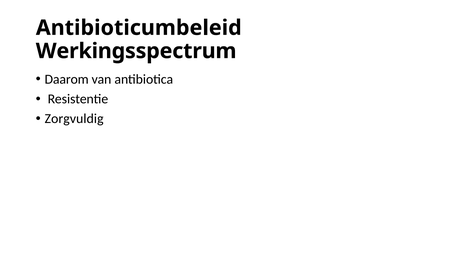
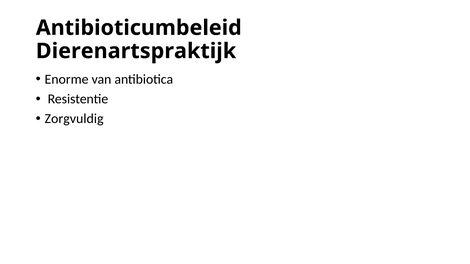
Werkingsspectrum: Werkingsspectrum -> Dierenartspraktijk
Daarom: Daarom -> Enorme
